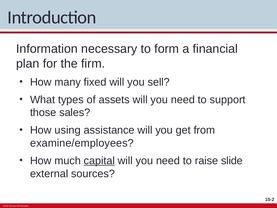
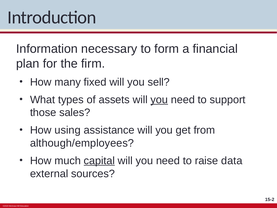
you at (159, 100) underline: none -> present
examine/employees: examine/employees -> although/employees
slide: slide -> data
